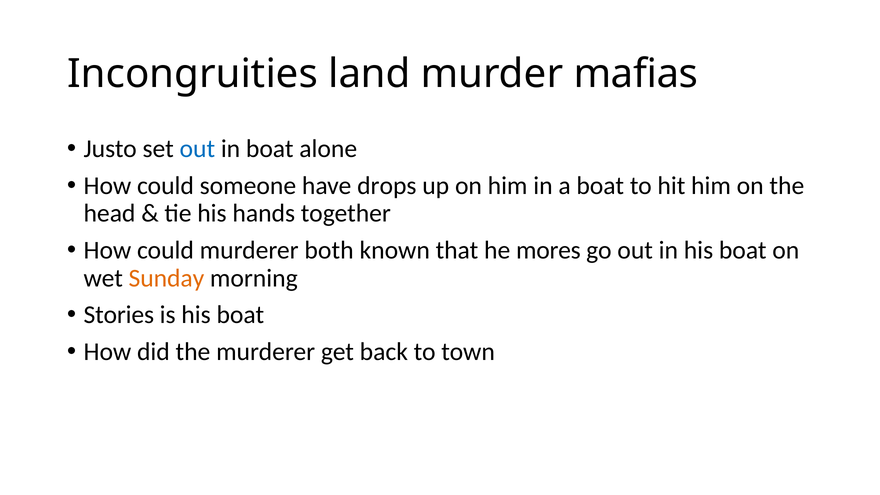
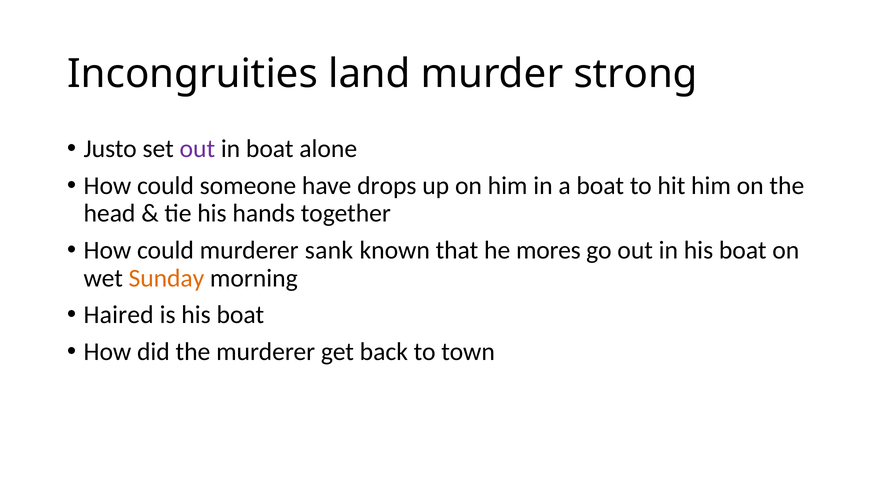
mafias: mafias -> strong
out at (197, 149) colour: blue -> purple
both: both -> sank
Stories: Stories -> Haired
